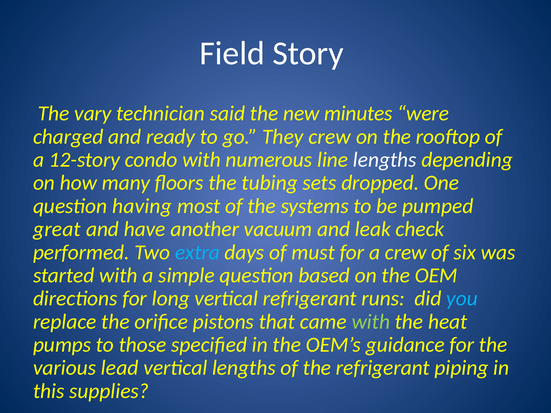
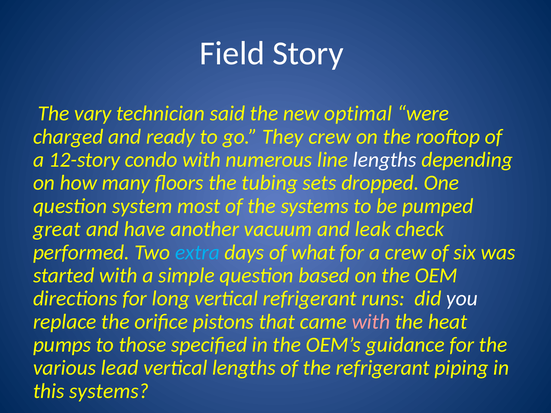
minutes: minutes -> optimal
having: having -> system
must: must -> what
you colour: light blue -> white
with at (371, 322) colour: light green -> pink
this supplies: supplies -> systems
